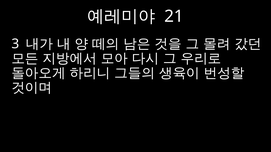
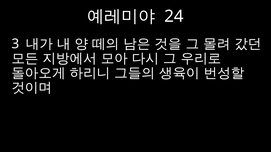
21: 21 -> 24
